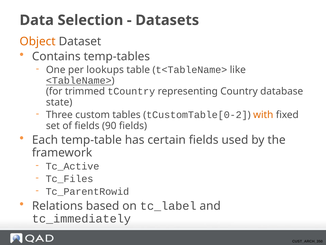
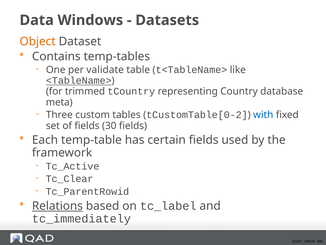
Selection: Selection -> Windows
lookups: lookups -> validate
state: state -> meta
with colour: orange -> blue
90: 90 -> 30
Tc_Files: Tc_Files -> Tc_Clear
Relations underline: none -> present
